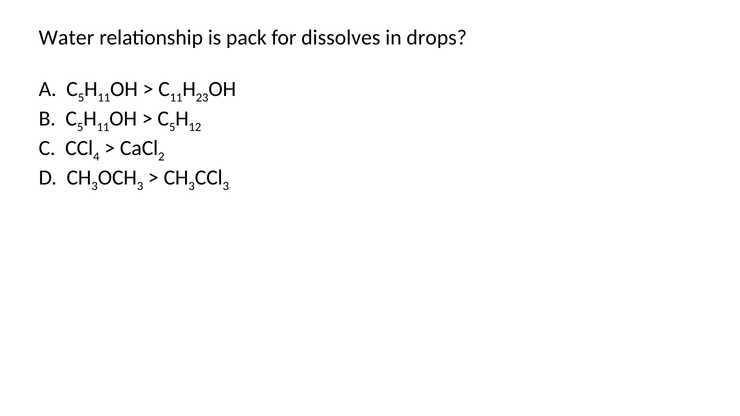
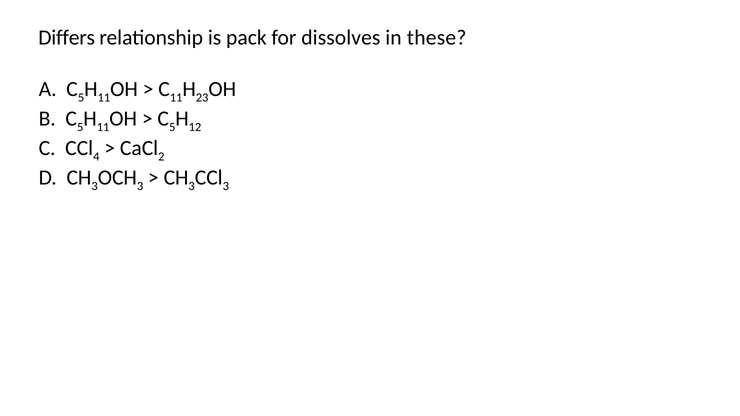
Water: Water -> Differs
drops: drops -> these
